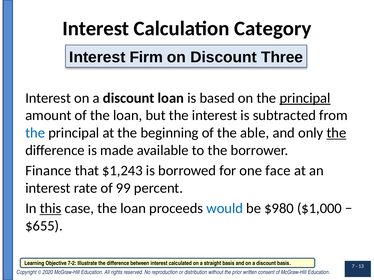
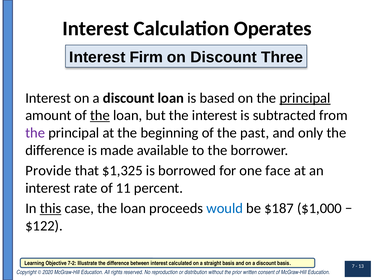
Category: Category -> Operates
the at (100, 116) underline: none -> present
the at (35, 133) colour: blue -> purple
able: able -> past
the at (336, 133) underline: present -> none
Finance: Finance -> Provide
$1,243: $1,243 -> $1,325
99: 99 -> 11
$980: $980 -> $187
$655: $655 -> $122
